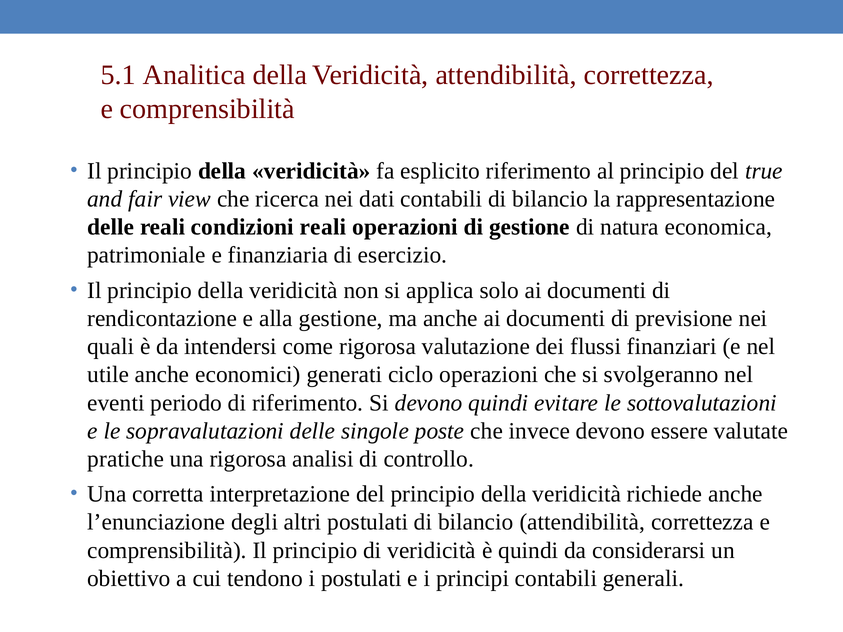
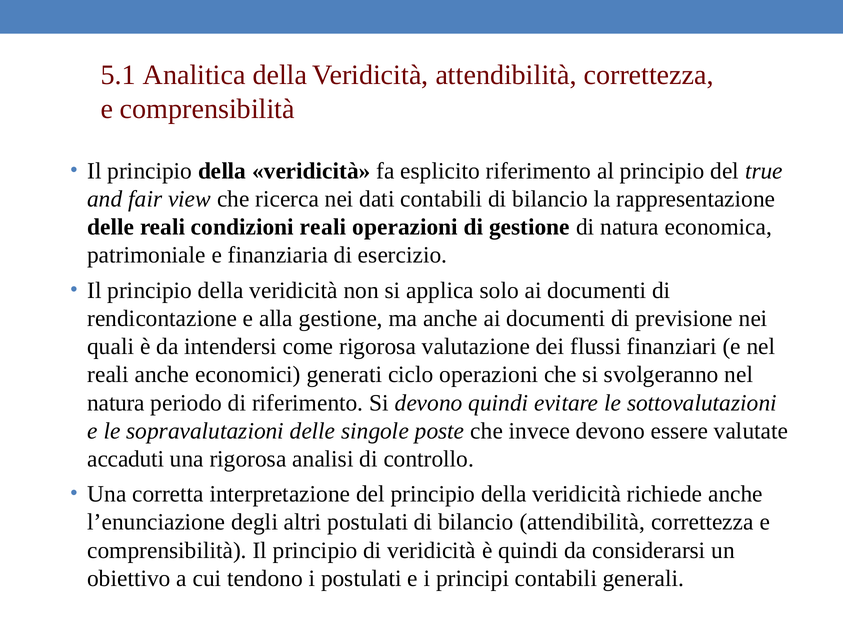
utile at (108, 375): utile -> reali
eventi at (116, 403): eventi -> natura
pratiche: pratiche -> accaduti
